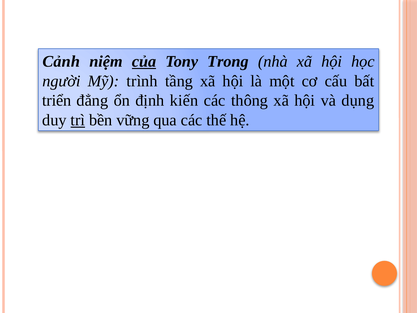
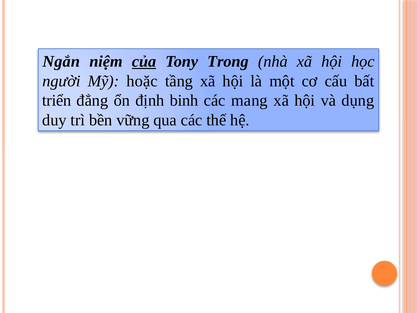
Cảnh: Cảnh -> Ngắn
trình: trình -> hoặc
kiến: kiến -> binh
thông: thông -> mang
trì underline: present -> none
